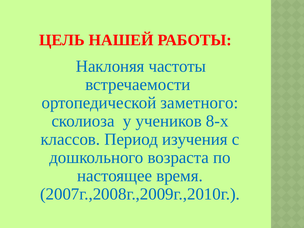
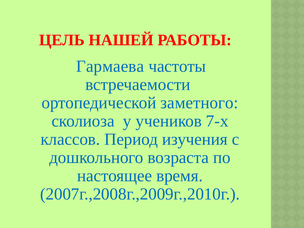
Наклоняя: Наклоняя -> Гармаева
8-х: 8-х -> 7-х
